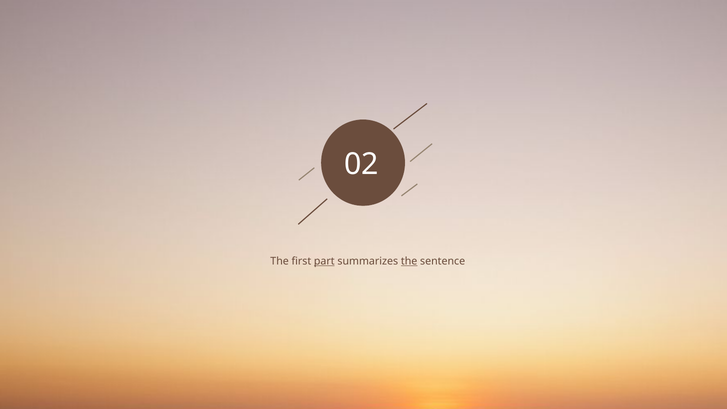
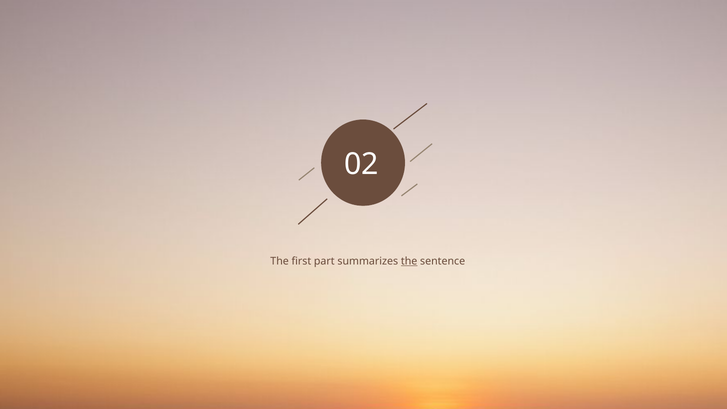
part underline: present -> none
